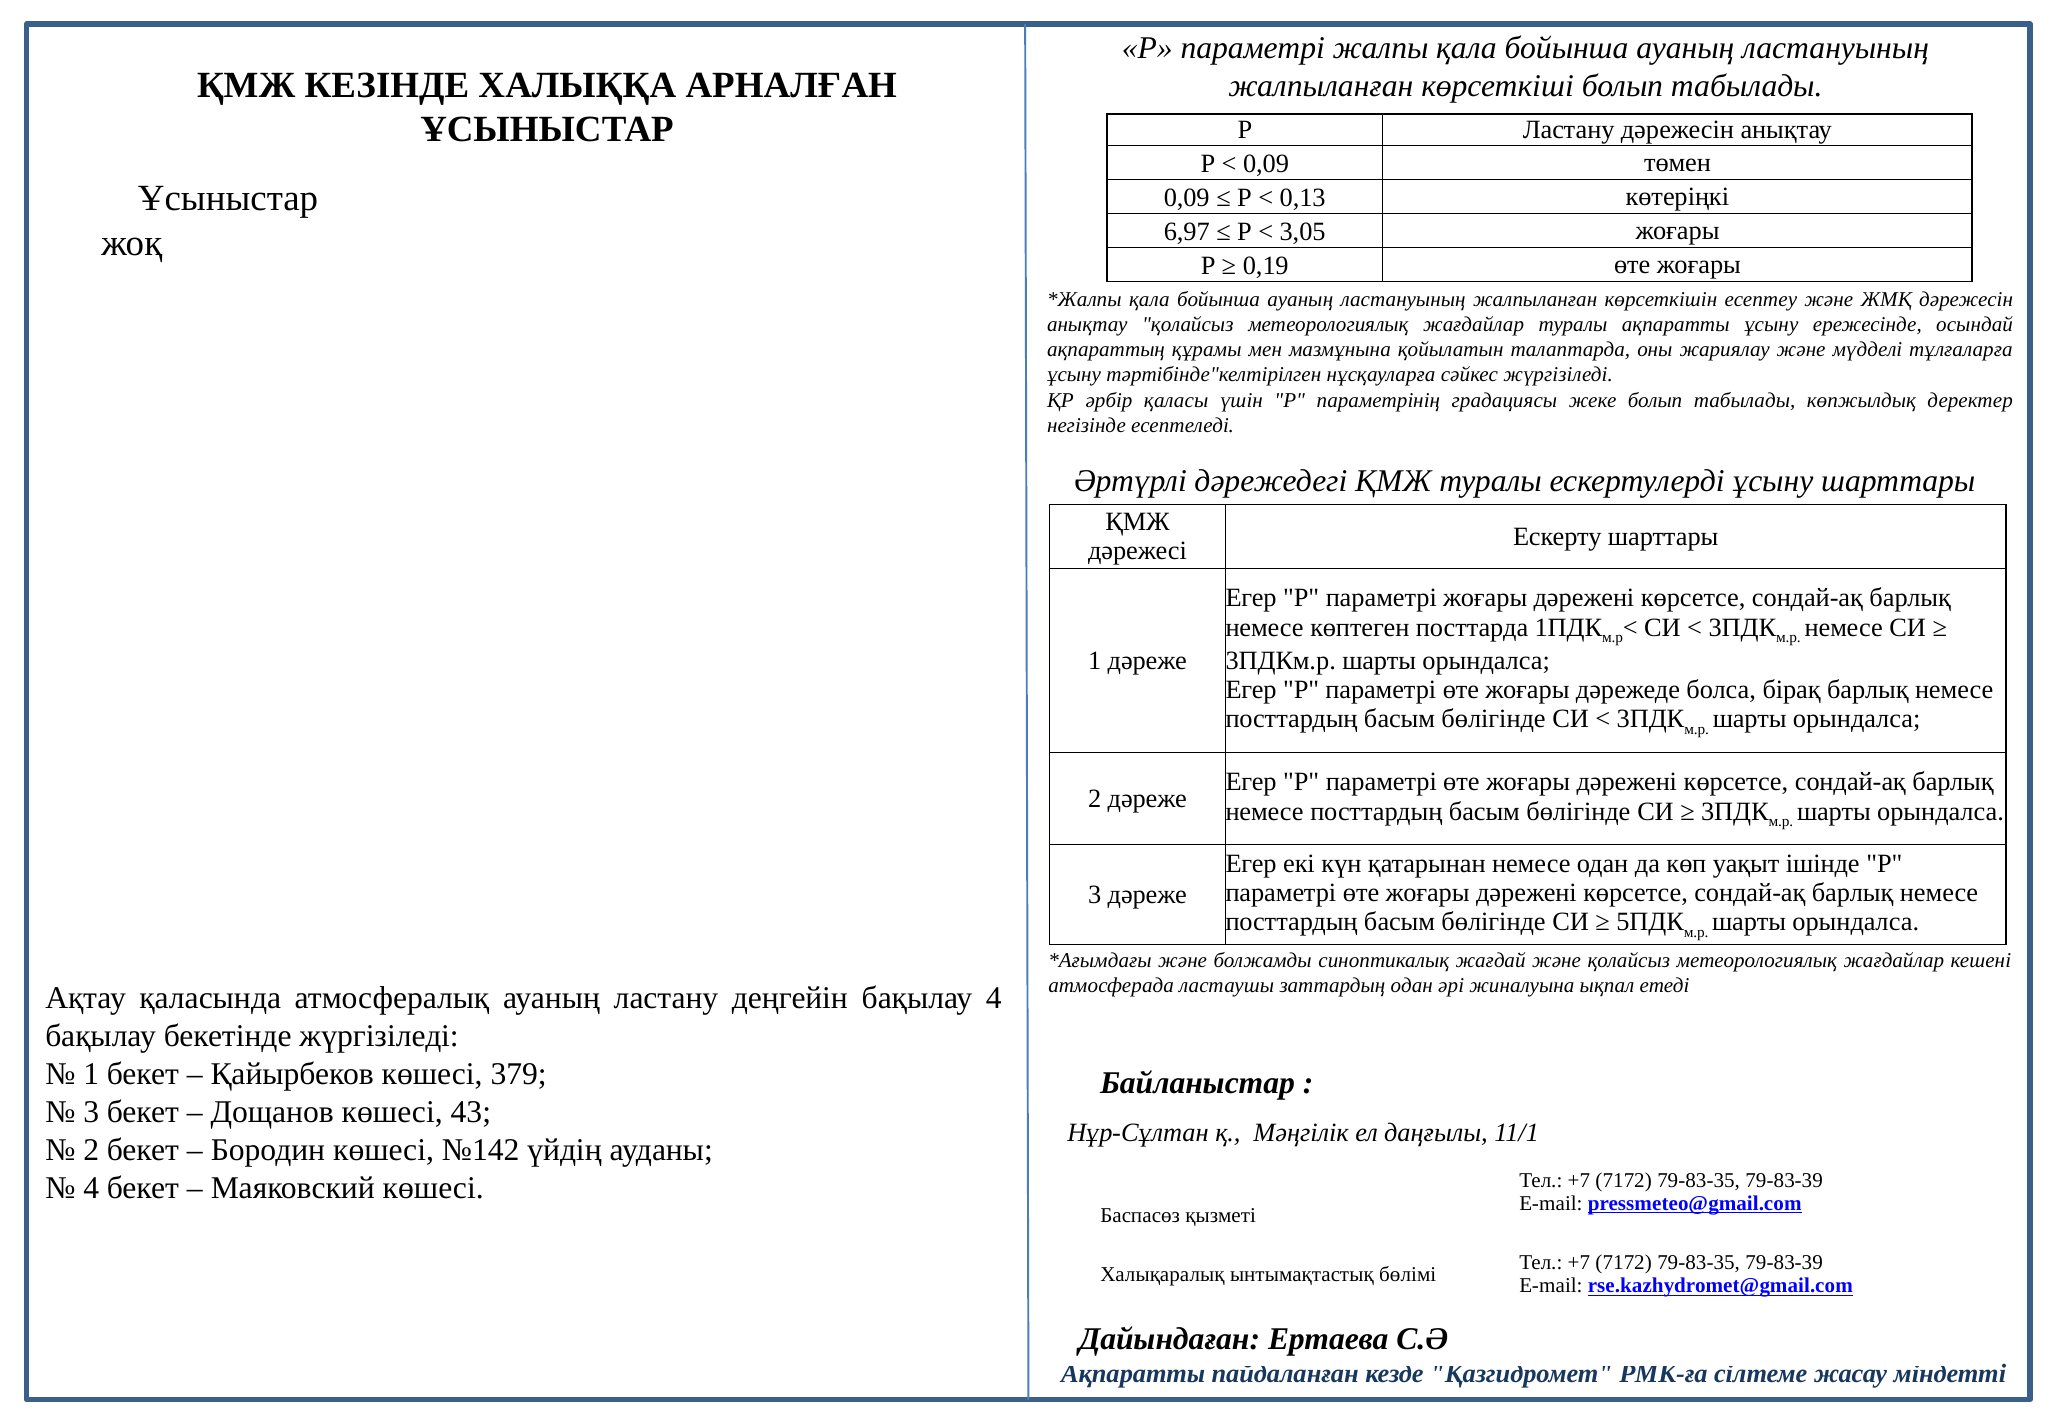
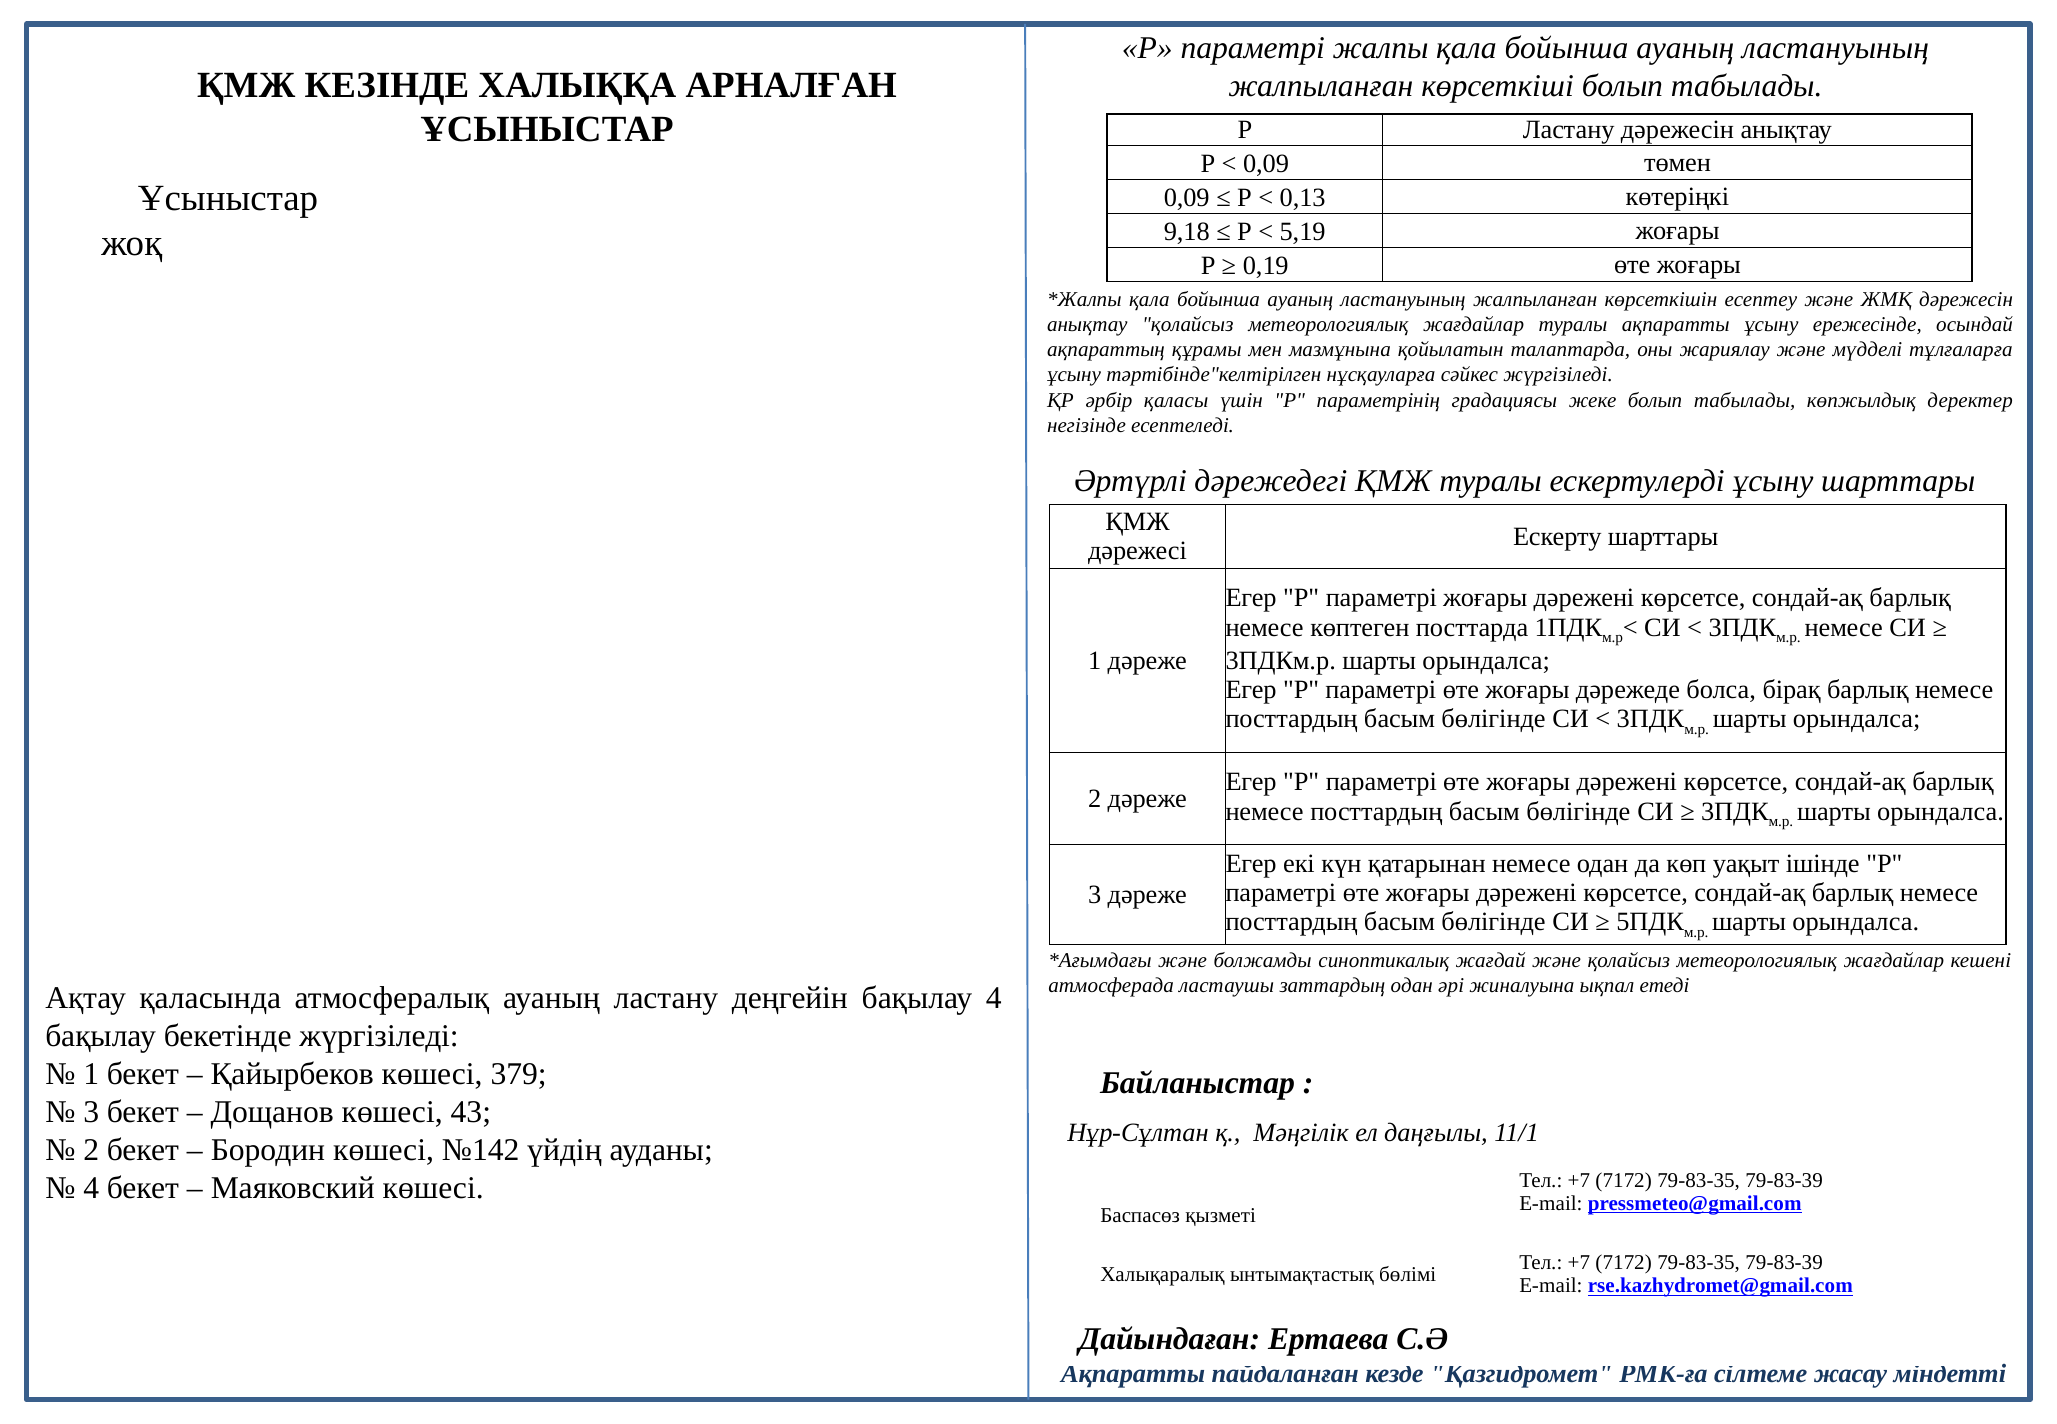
6,97: 6,97 -> 9,18
3,05: 3,05 -> 5,19
